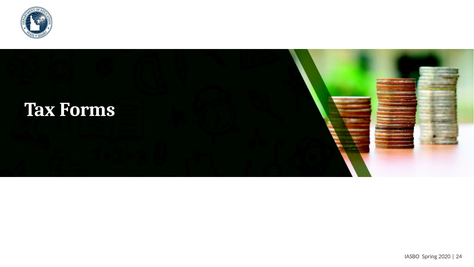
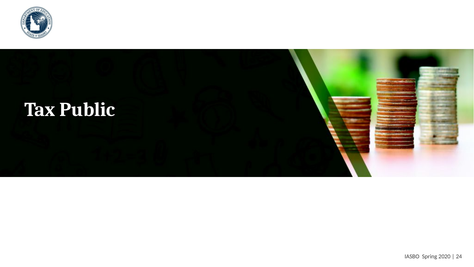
Forms: Forms -> Public
